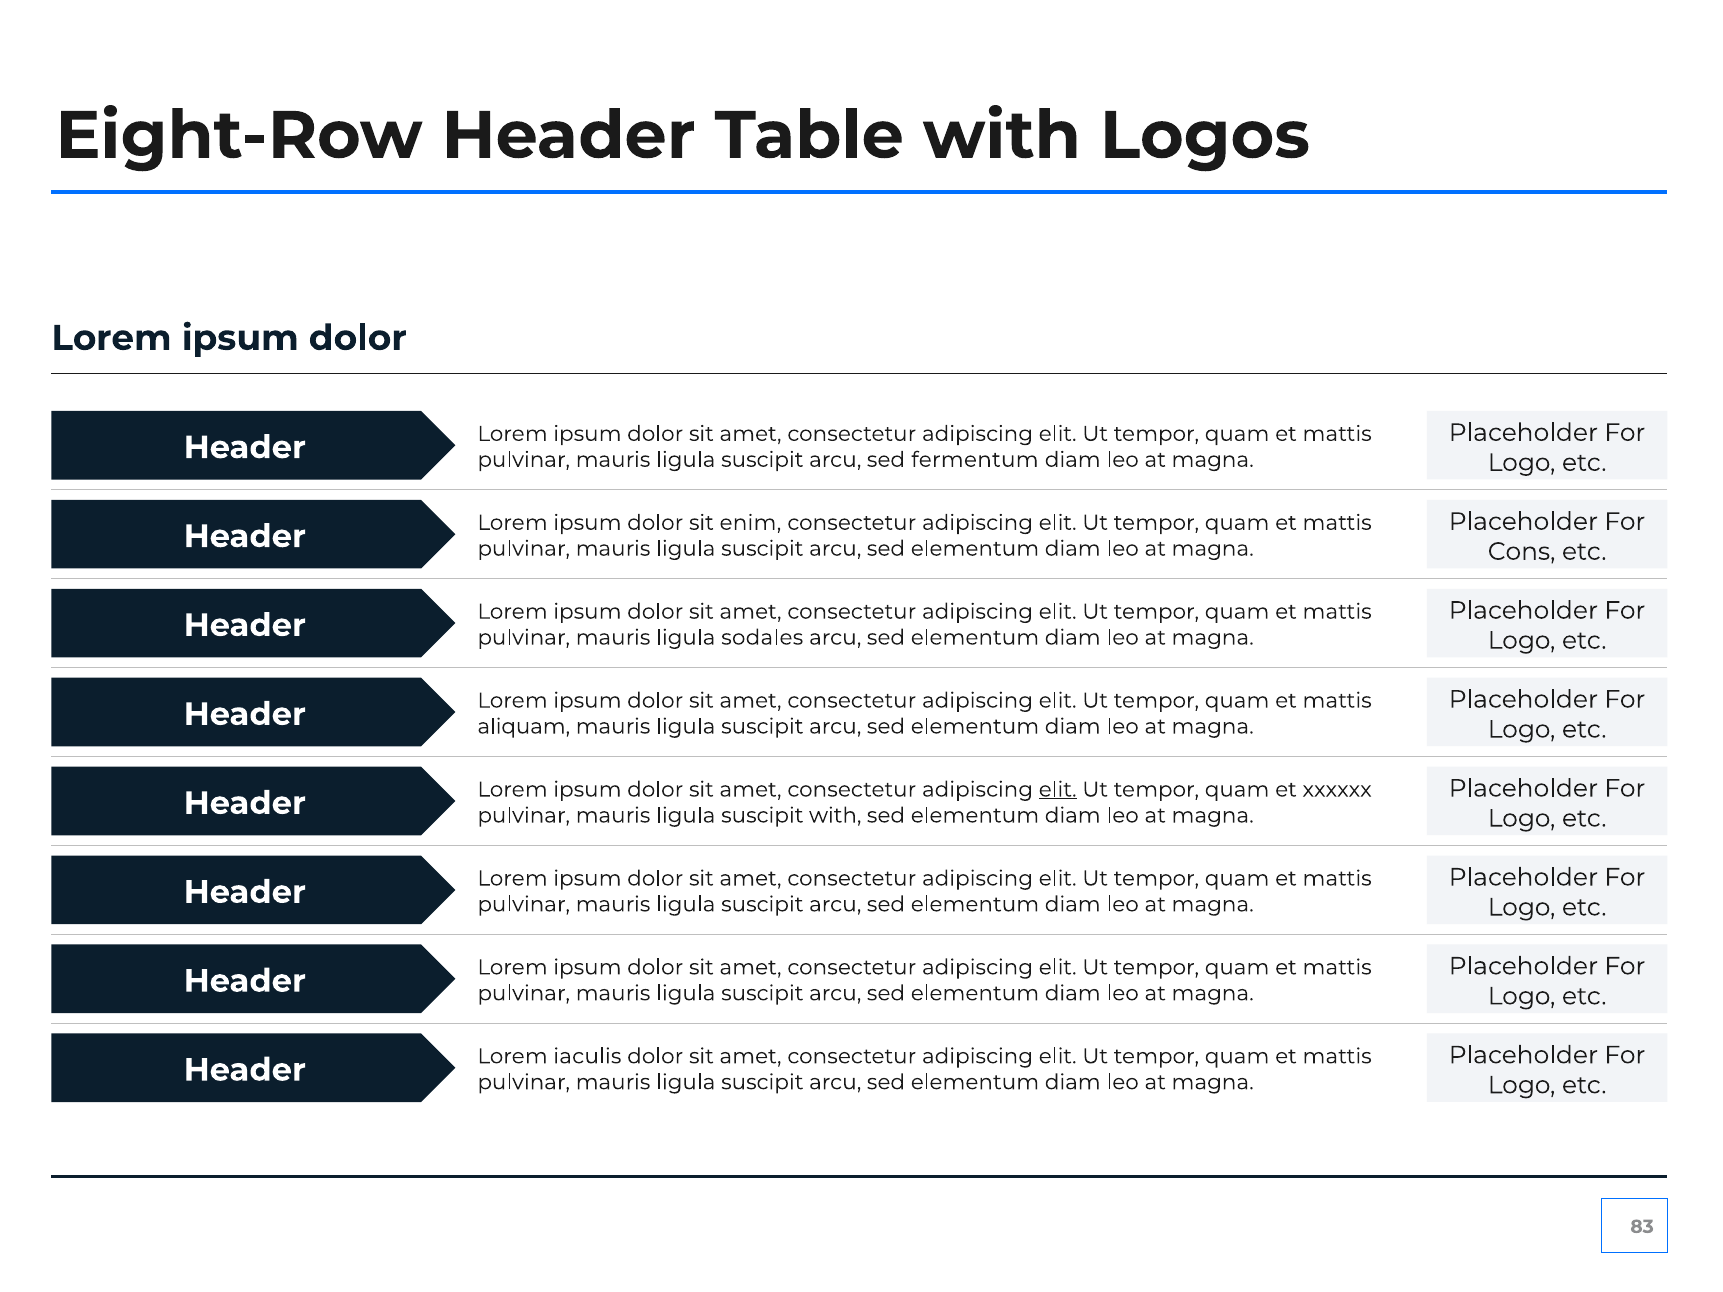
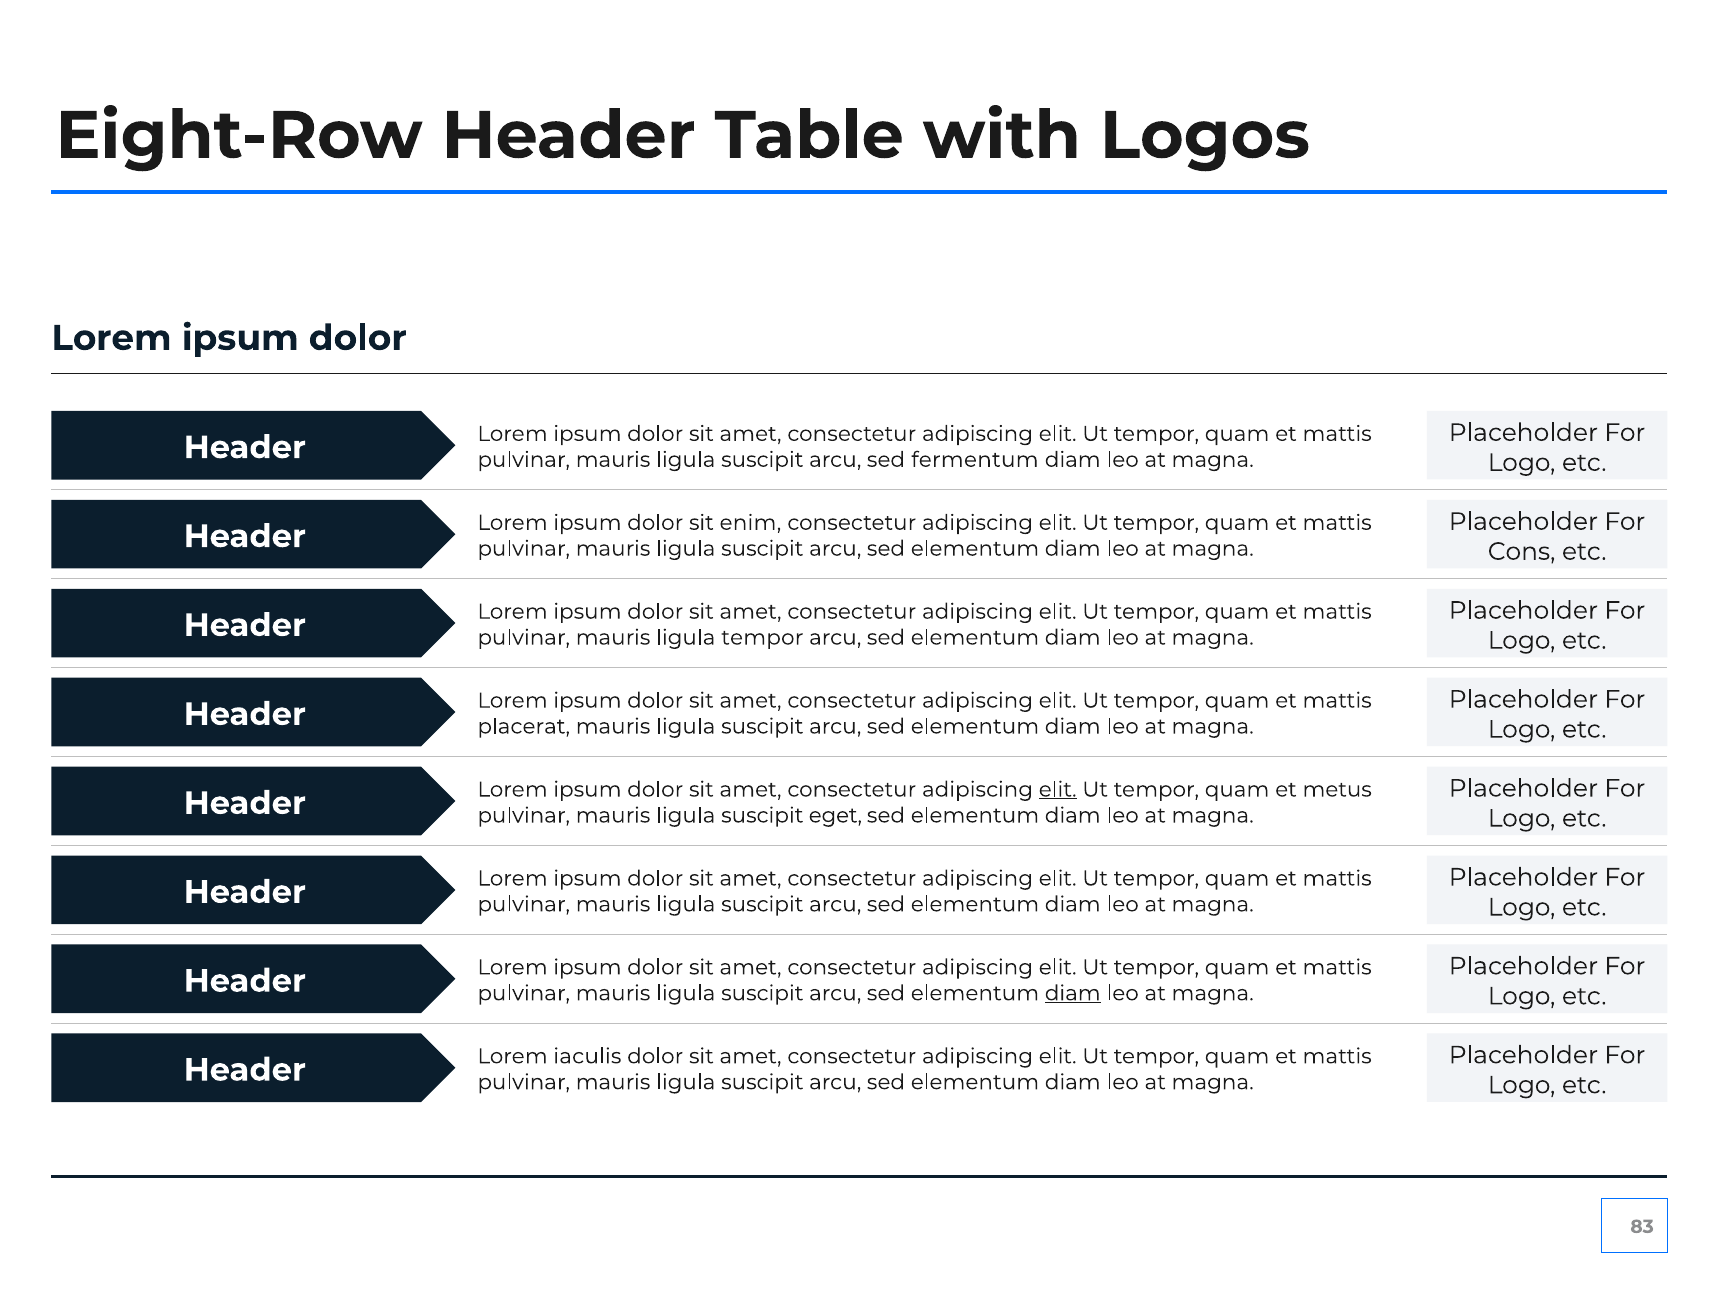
ligula sodales: sodales -> tempor
aliquam: aliquam -> placerat
xxxxxx: xxxxxx -> metus
suscipit with: with -> eget
diam at (1073, 993) underline: none -> present
